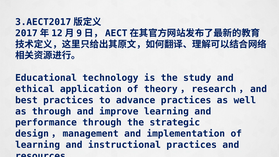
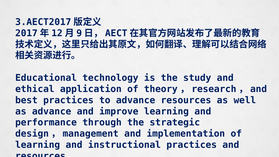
advance practices: practices -> resources
as through: through -> advance
